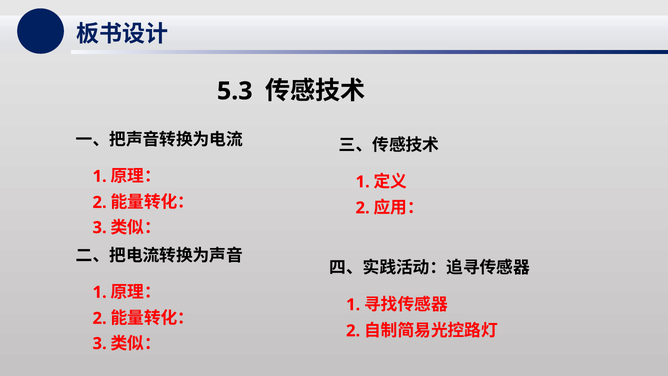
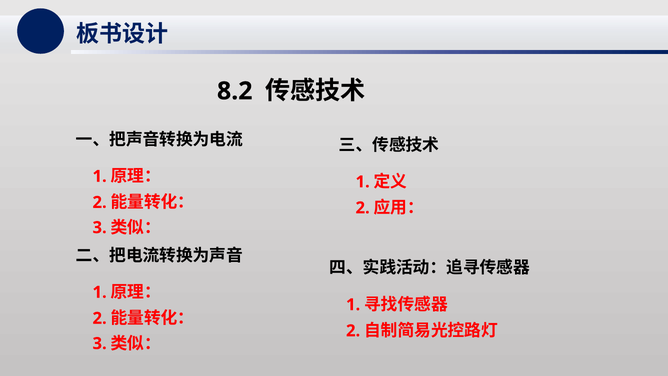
5.3: 5.3 -> 8.2
